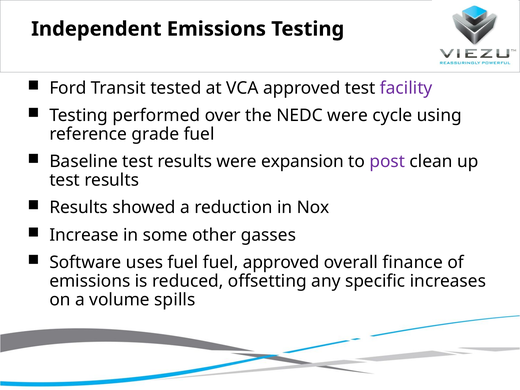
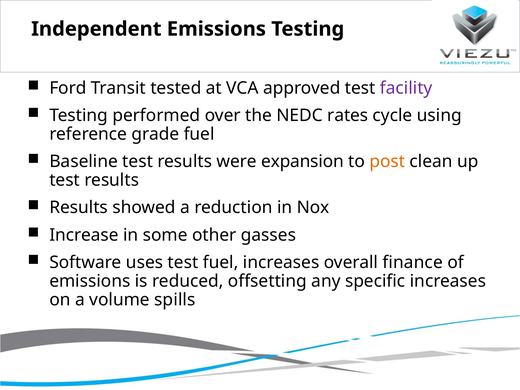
NEDC were: were -> rates
post colour: purple -> orange
uses fuel: fuel -> test
fuel approved: approved -> increases
